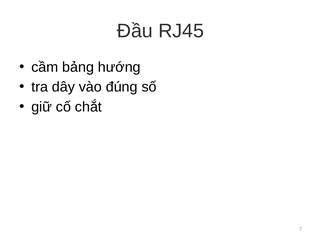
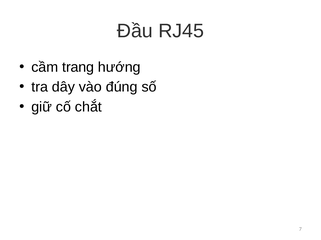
bảng: bảng -> trang
